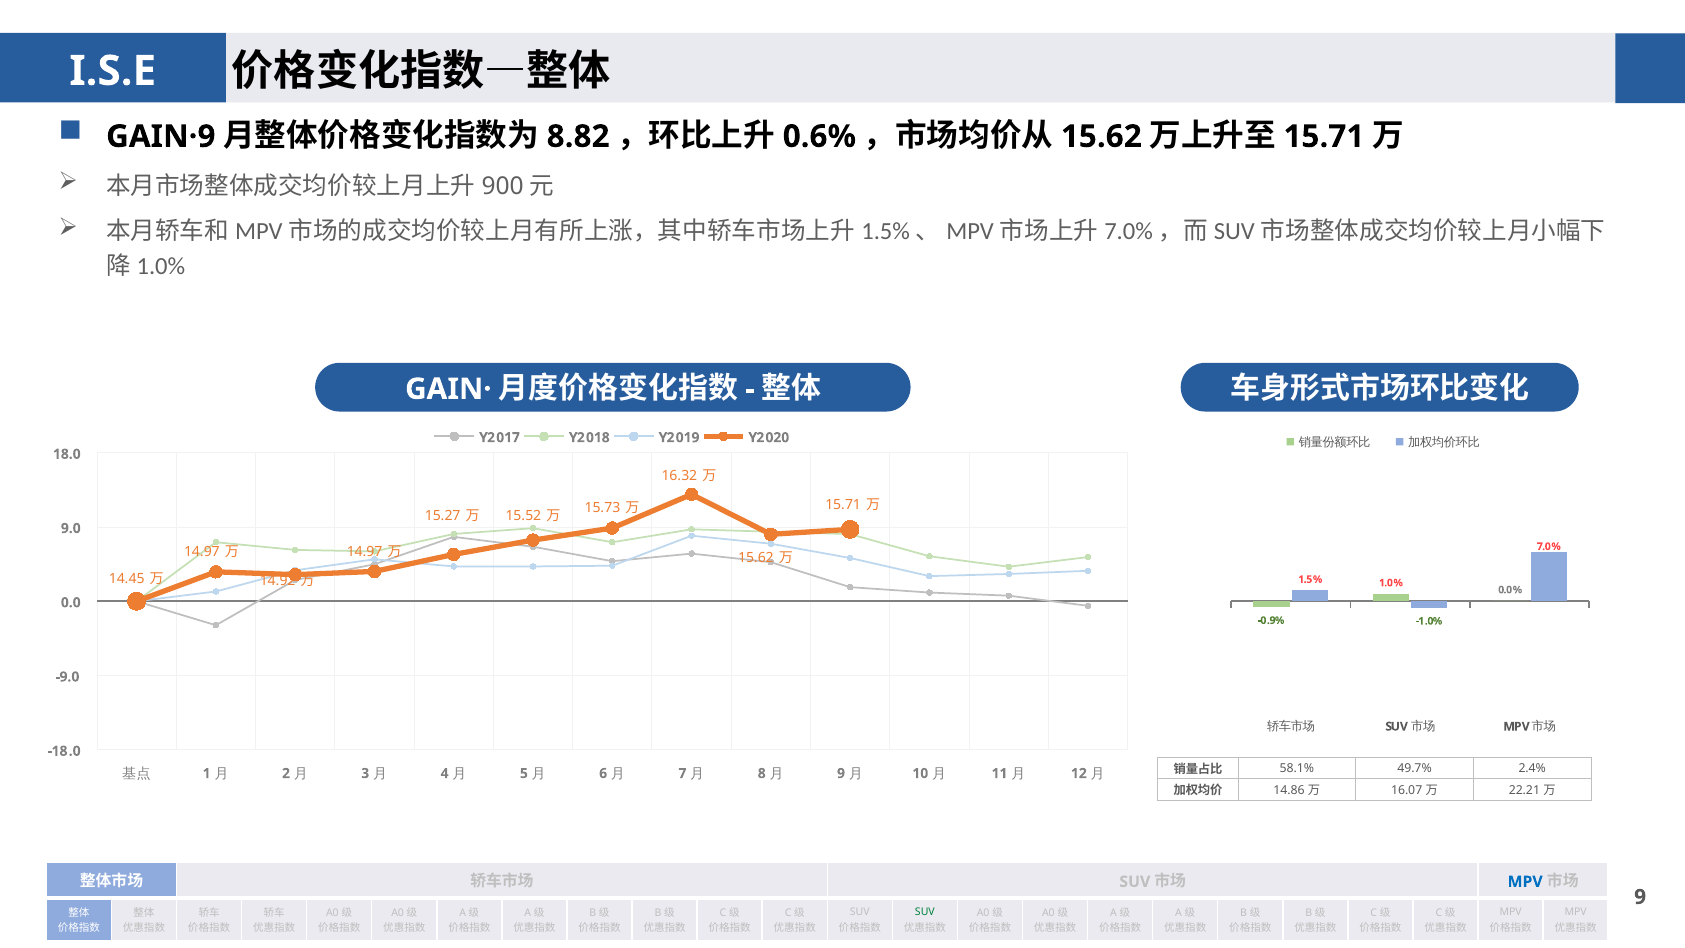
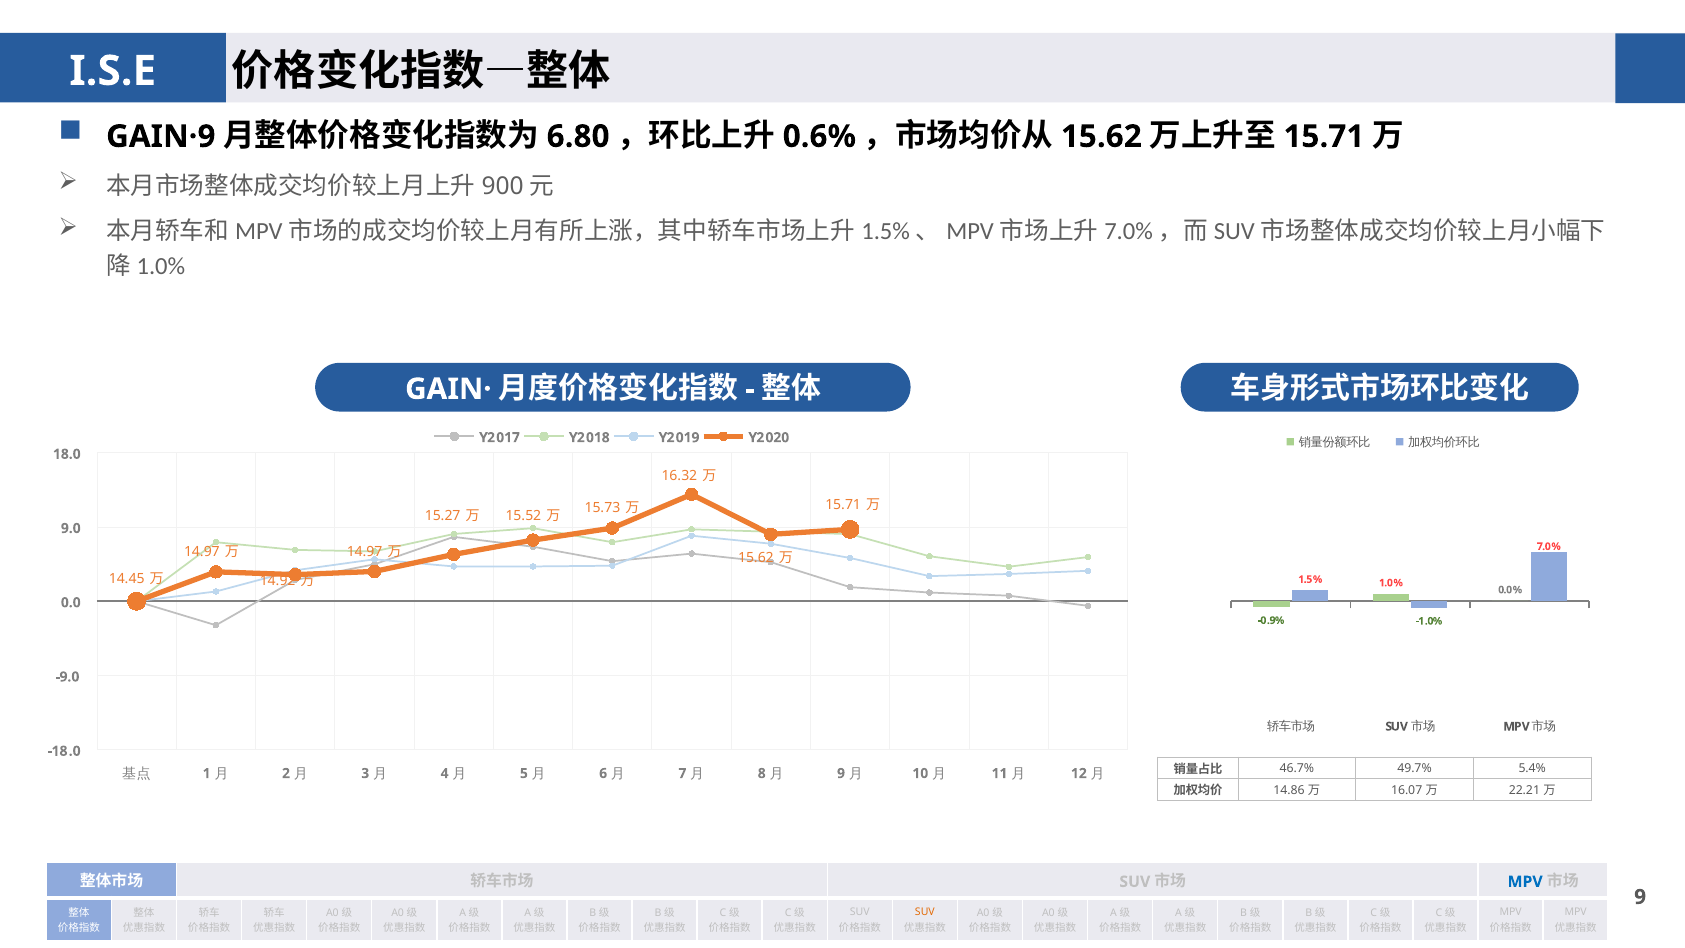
8.82: 8.82 -> 6.80
58.1%: 58.1% -> 46.7%
2.4%: 2.4% -> 5.4%
SUV at (925, 912) colour: green -> orange
